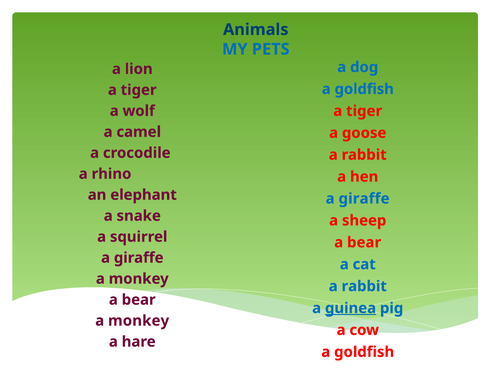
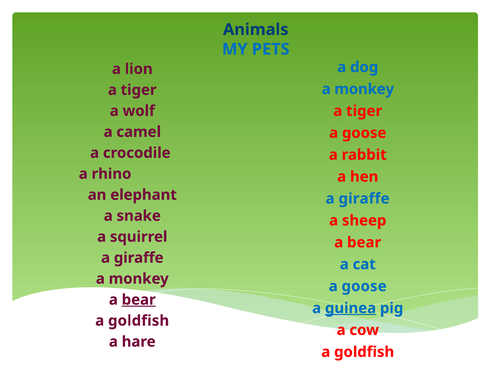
goldfish at (364, 89): goldfish -> monkey
rabbit at (364, 286): rabbit -> goose
bear at (139, 299) underline: none -> present
monkey at (139, 320): monkey -> goldfish
